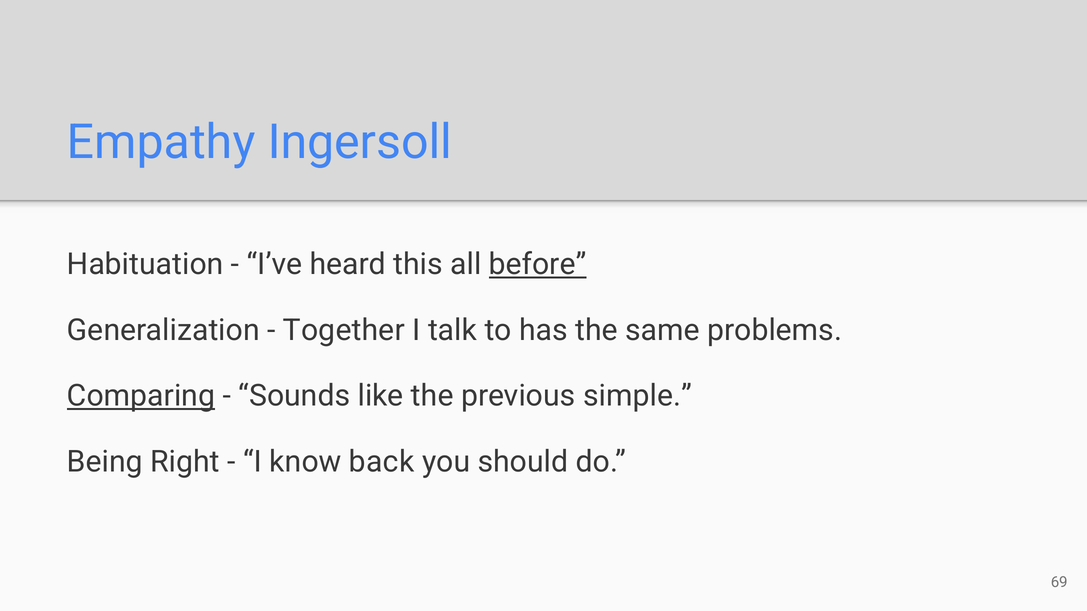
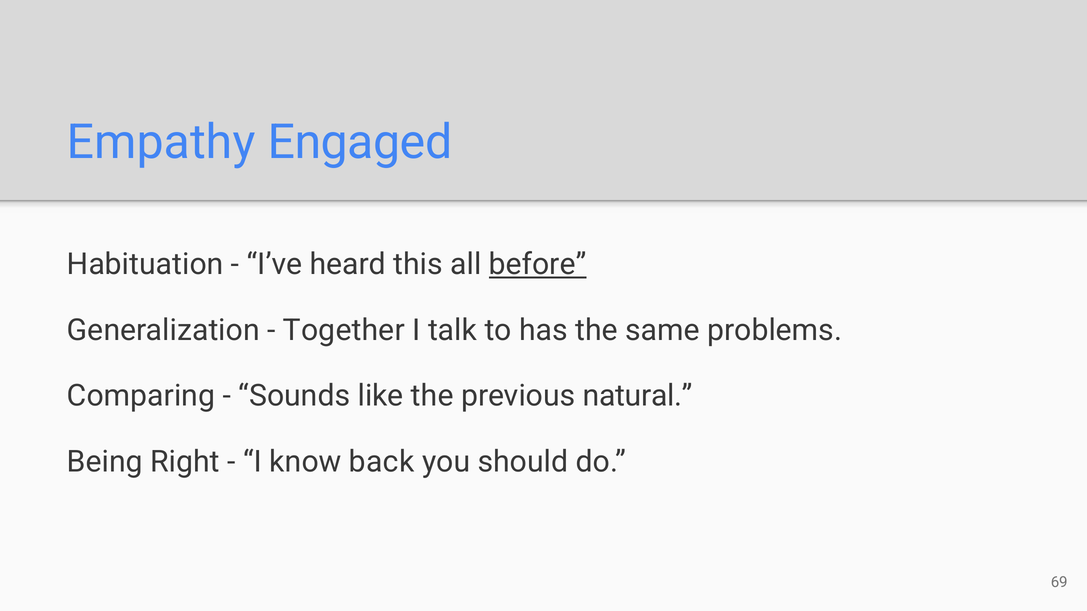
Ingersoll: Ingersoll -> Engaged
Comparing underline: present -> none
simple: simple -> natural
